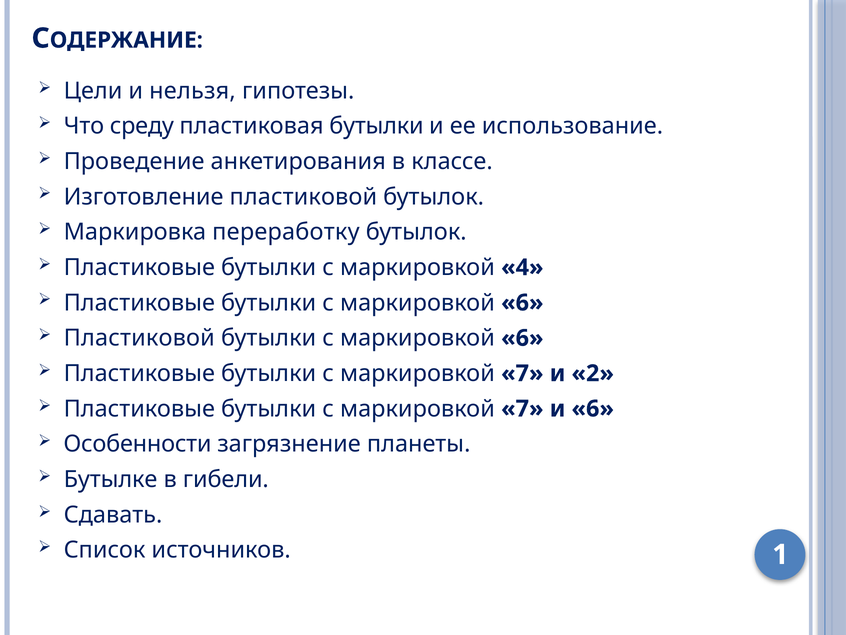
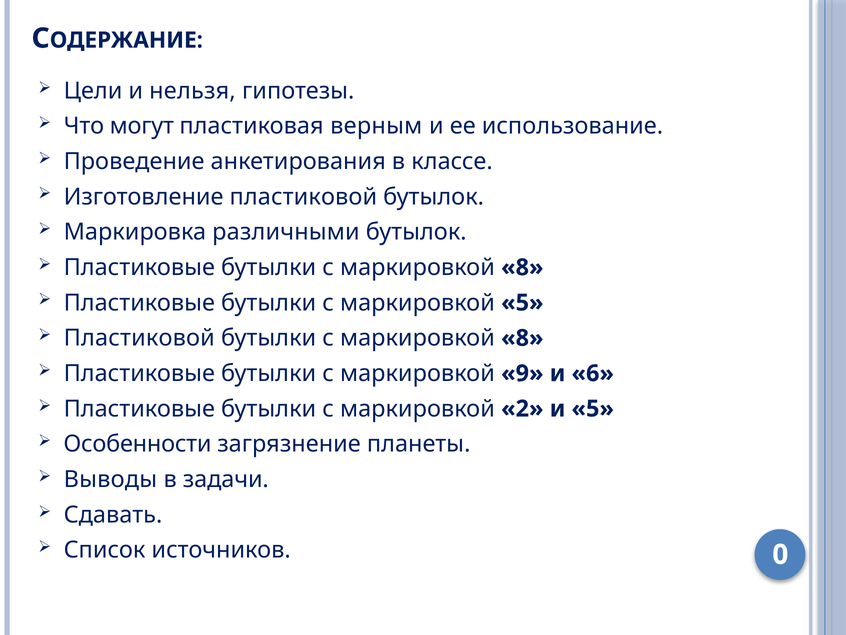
среду: среду -> могут
пластиковая бутылки: бутылки -> верным
переработку: переработку -> различными
4 at (522, 267): 4 -> 8
6 at (522, 303): 6 -> 5
6 at (522, 338): 6 -> 8
7 at (522, 373): 7 -> 9
2: 2 -> 6
7 at (522, 408): 7 -> 2
и 6: 6 -> 5
Бутылке: Бутылке -> Выводы
гибели: гибели -> задачи
1: 1 -> 0
